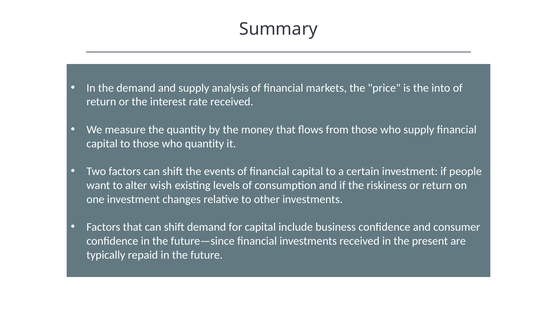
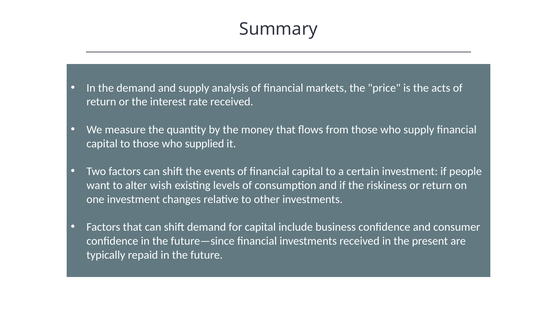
into: into -> acts
who quantity: quantity -> supplied
